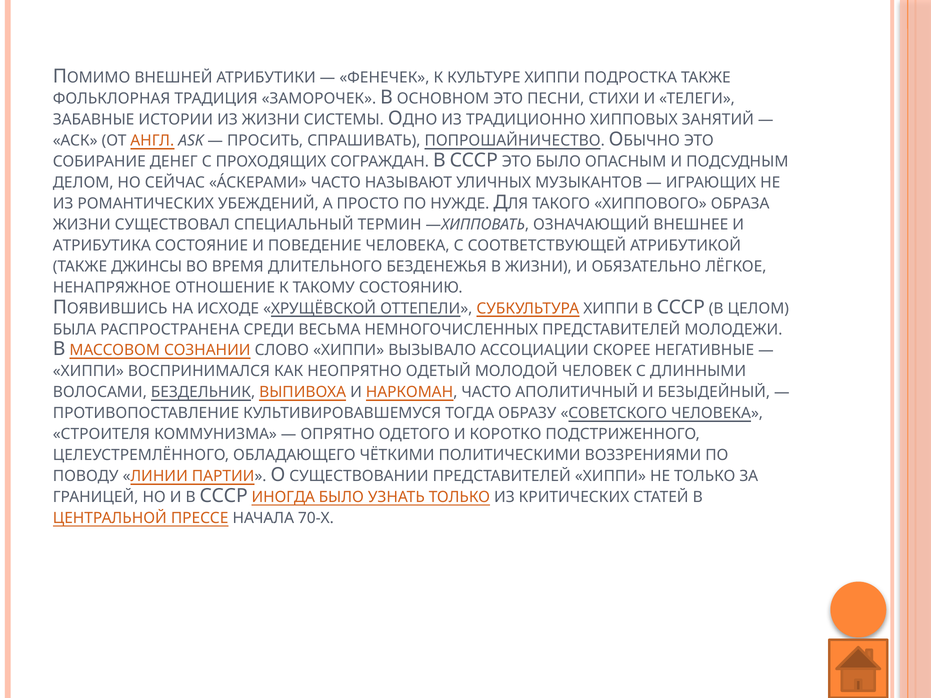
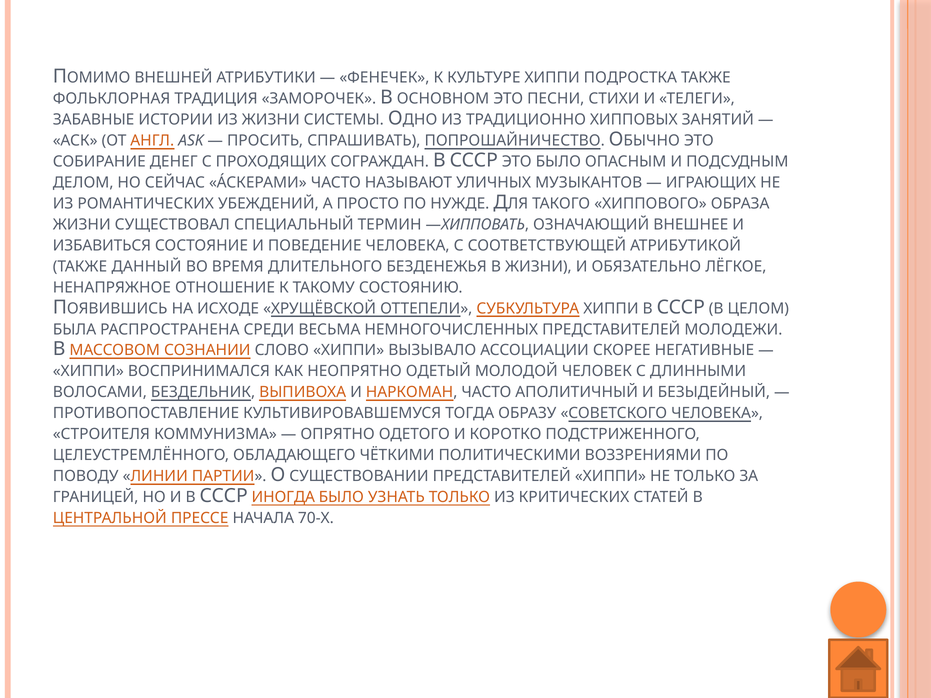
АТРИБУТИКА: АТРИБУТИКА -> ИЗБАВИТЬСЯ
ДЖИНСЫ: ДЖИНСЫ -> ДАННЫЙ
